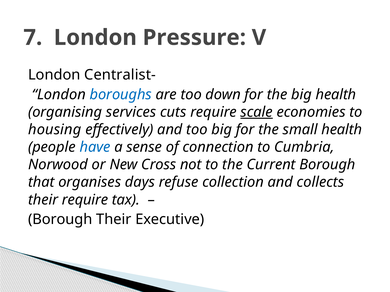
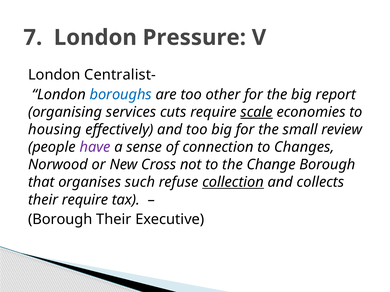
down: down -> other
big health: health -> report
small health: health -> review
have colour: blue -> purple
Cumbria: Cumbria -> Changes
Current: Current -> Change
days: days -> such
collection underline: none -> present
